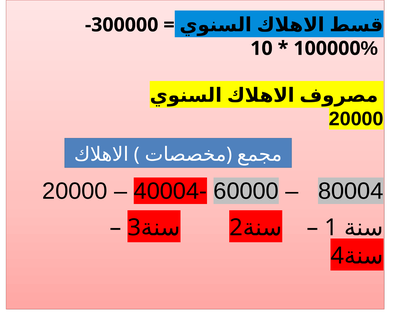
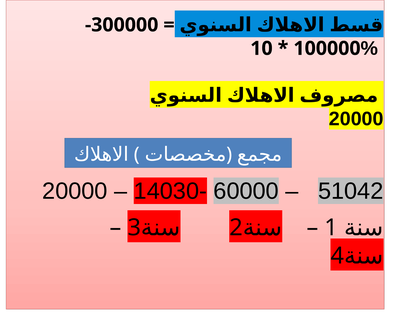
40004-: 40004- -> 14030-
80004: 80004 -> 51042
